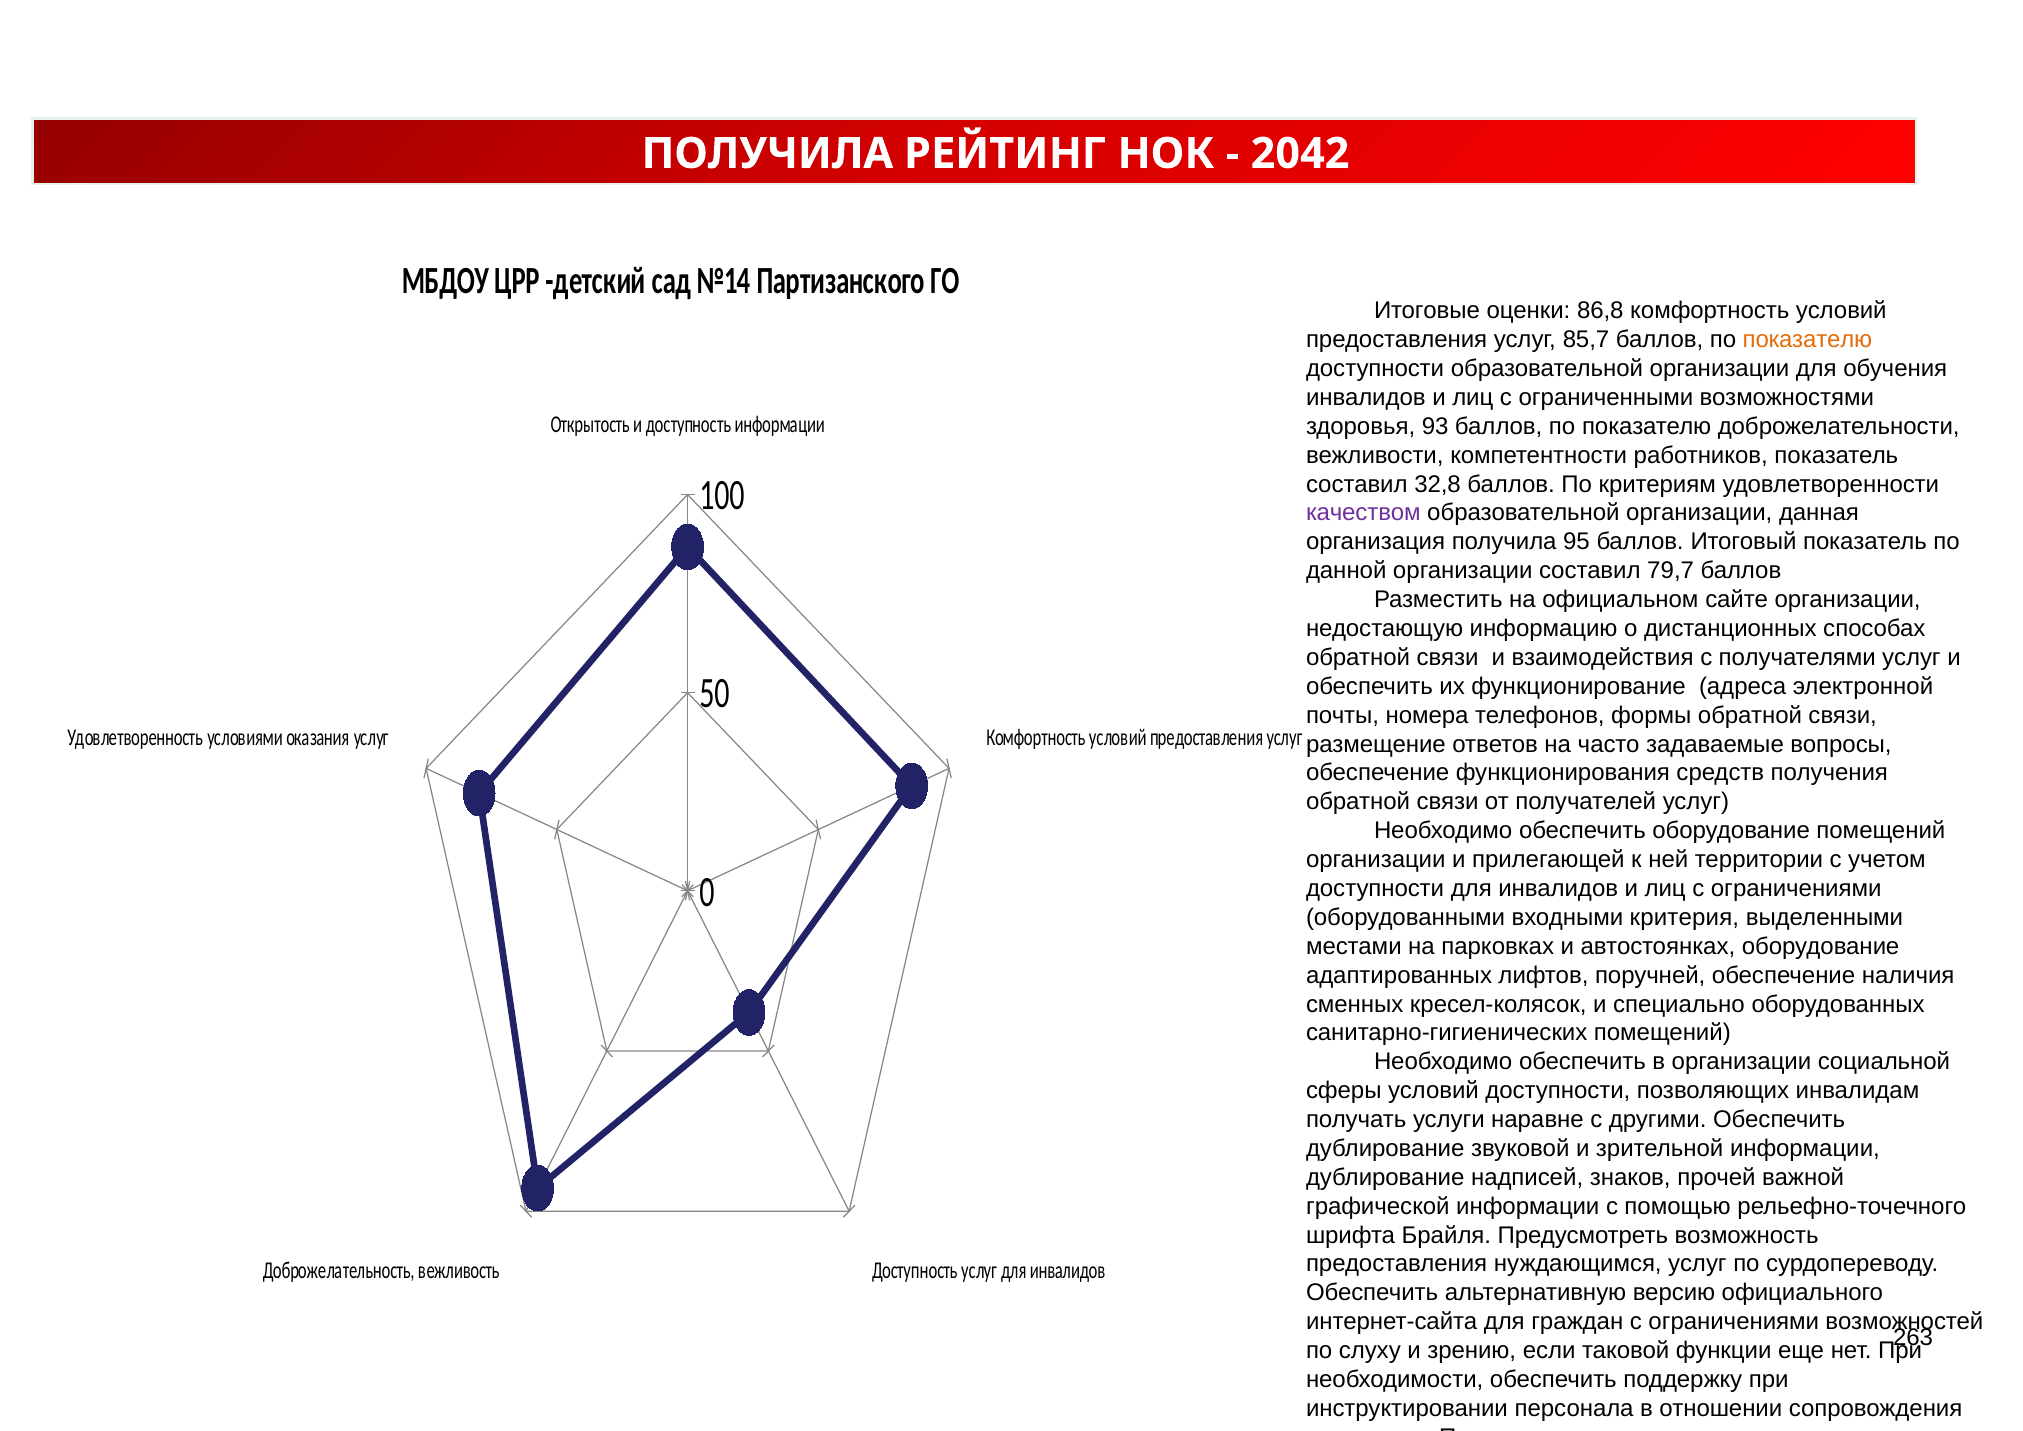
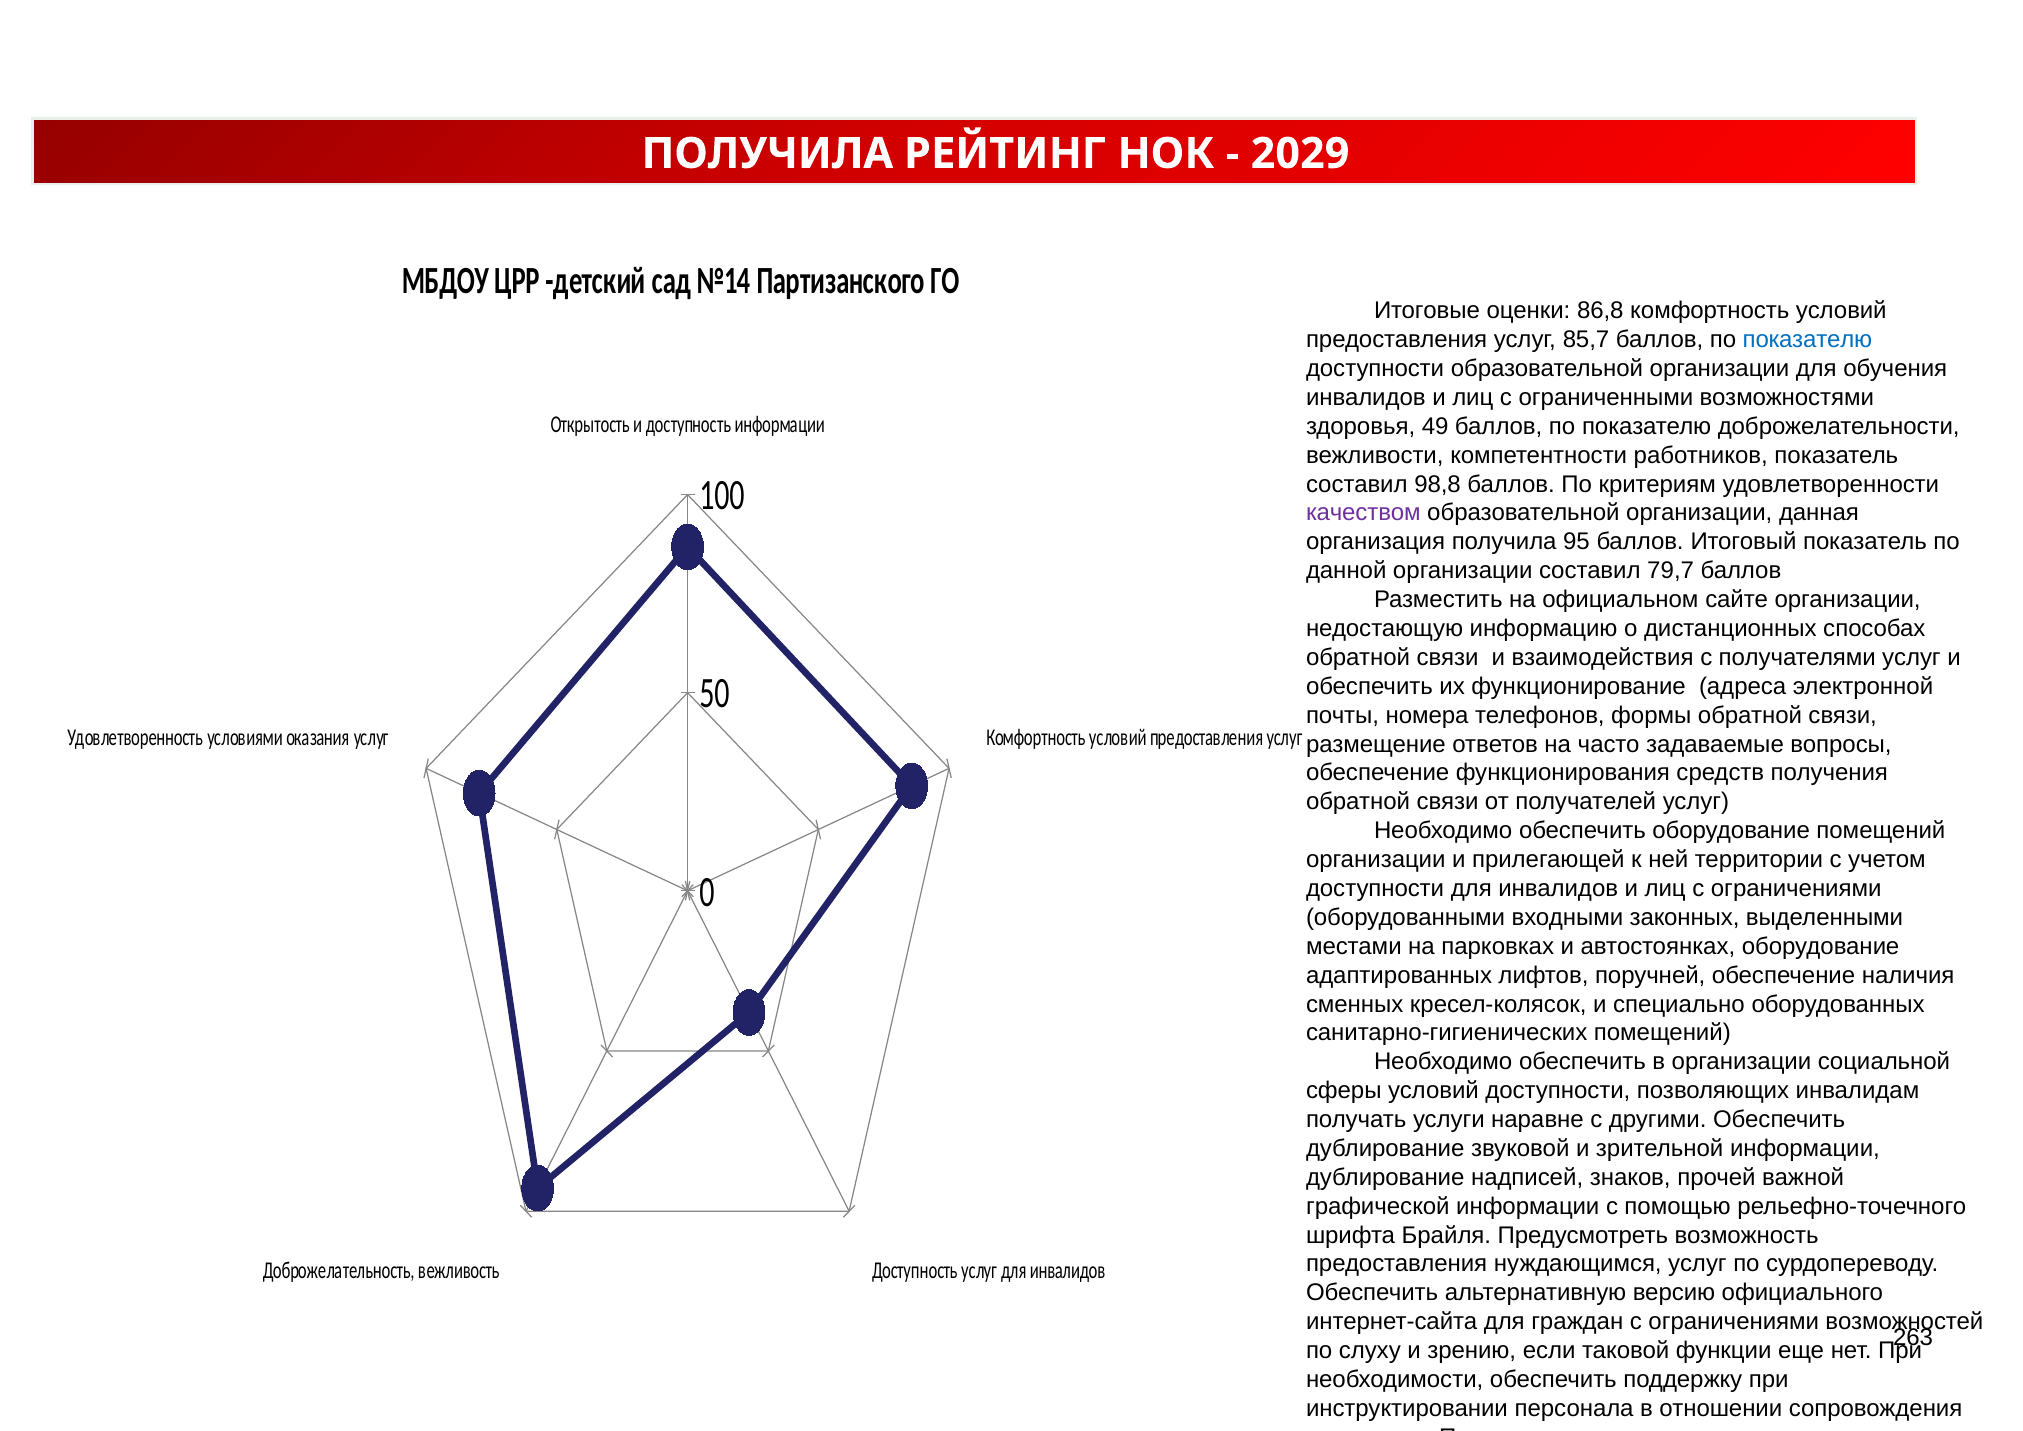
2042: 2042 -> 2029
показателю at (1807, 340) colour: orange -> blue
93: 93 -> 49
32,8: 32,8 -> 98,8
критерия: критерия -> законных
